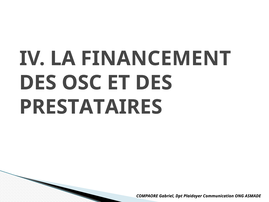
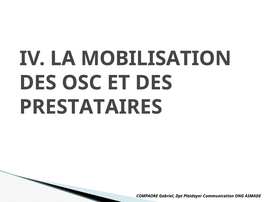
FINANCEMENT: FINANCEMENT -> MOBILISATION
